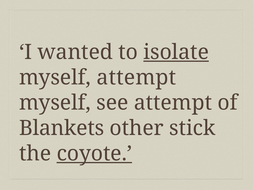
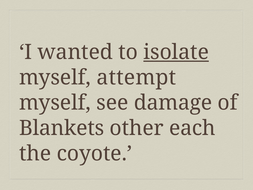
see attempt: attempt -> damage
stick: stick -> each
coyote underline: present -> none
